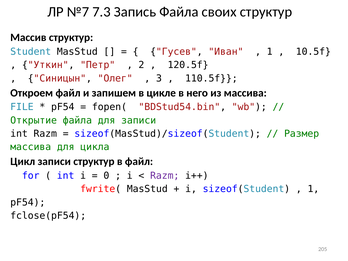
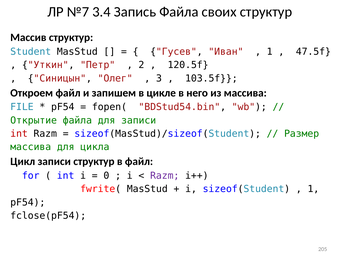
7.3: 7.3 -> 3.4
10.5f: 10.5f -> 47.5f
110.5f: 110.5f -> 103.5f
int at (19, 134) colour: black -> red
